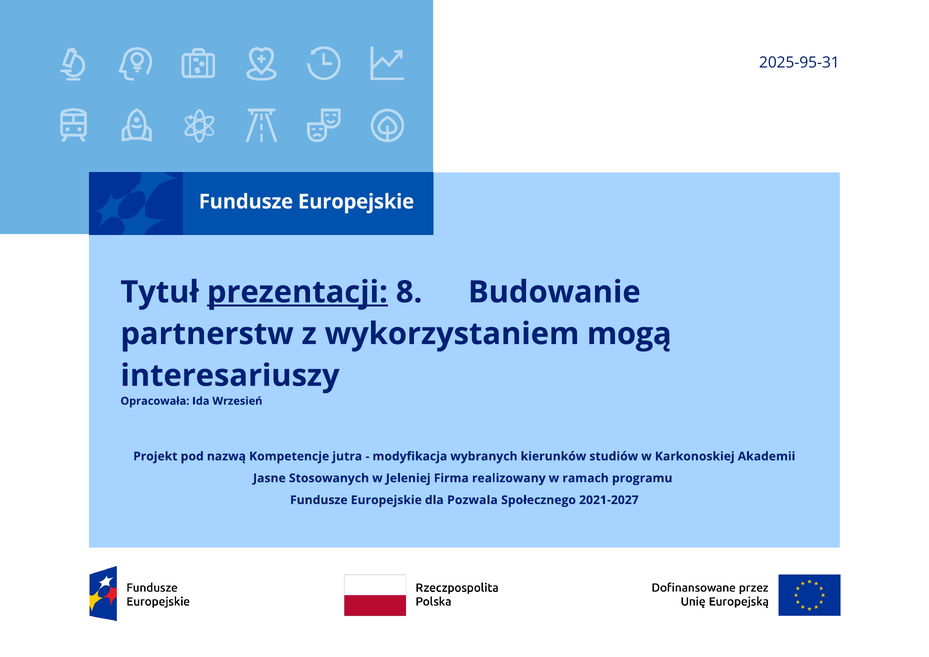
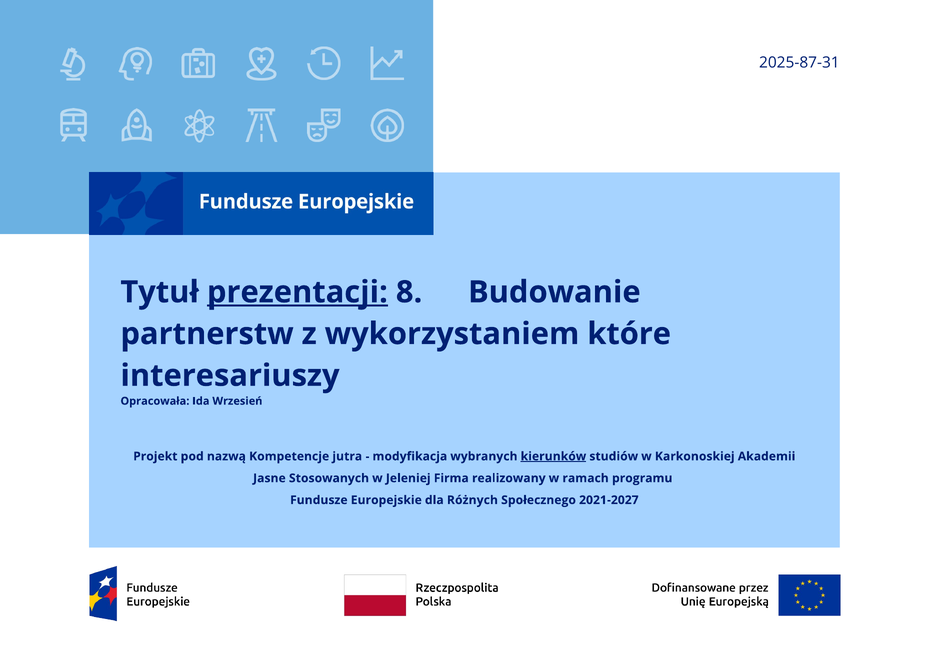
2025-95-31: 2025-95-31 -> 2025-87-31
mogą: mogą -> które
kierunków underline: none -> present
Pozwala: Pozwala -> Różnych
